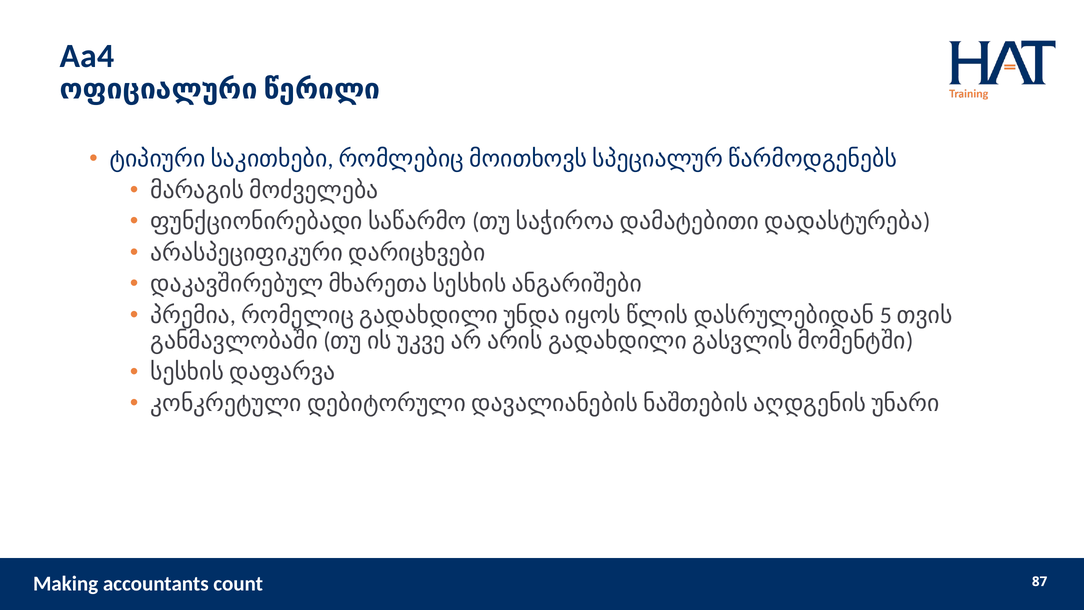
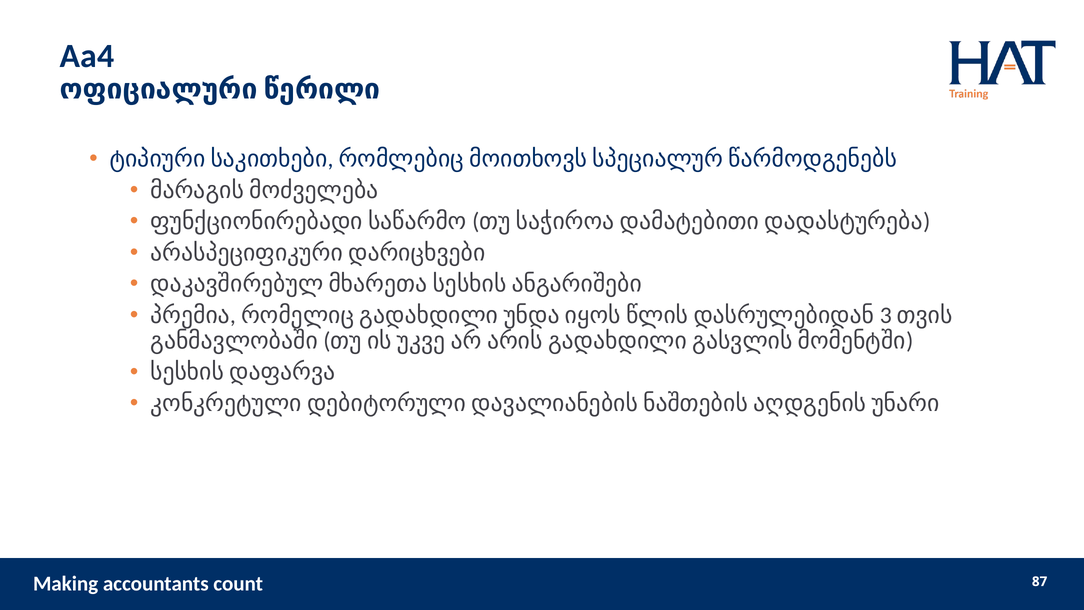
5: 5 -> 3
